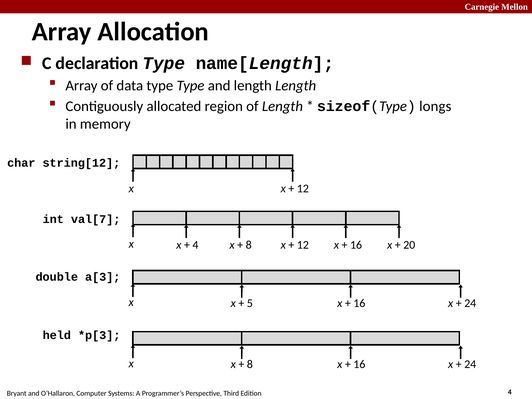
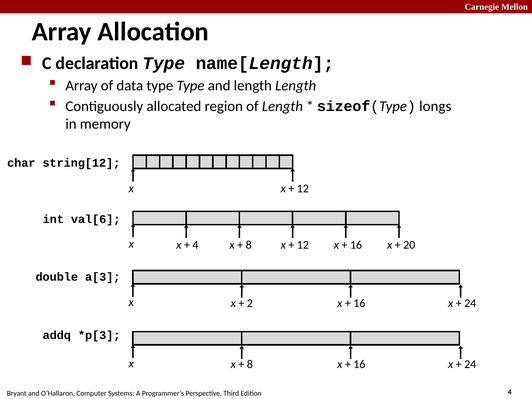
val[7: val[7 -> val[6
5: 5 -> 2
held: held -> addq
